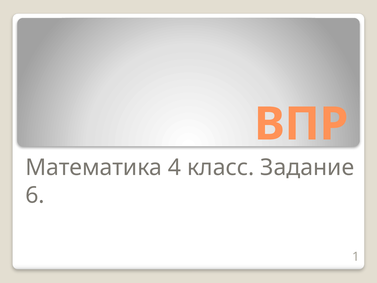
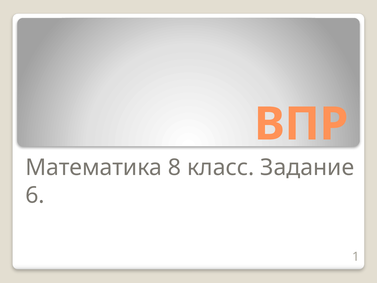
4: 4 -> 8
